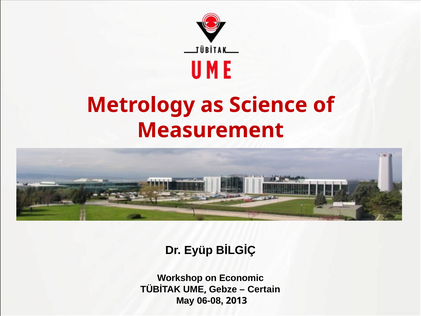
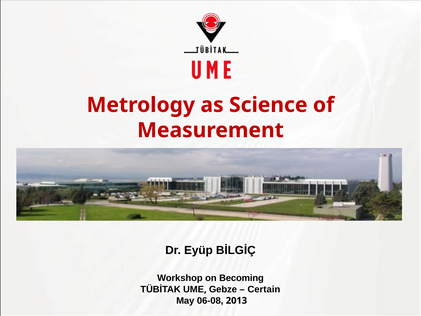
Economic: Economic -> Becoming
